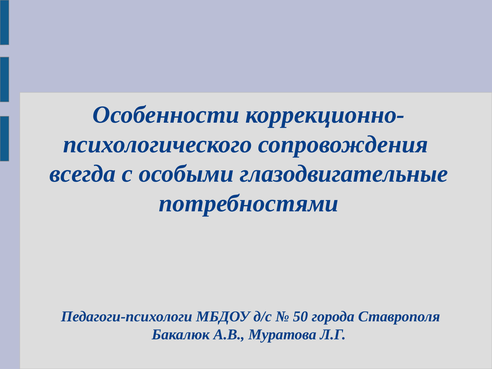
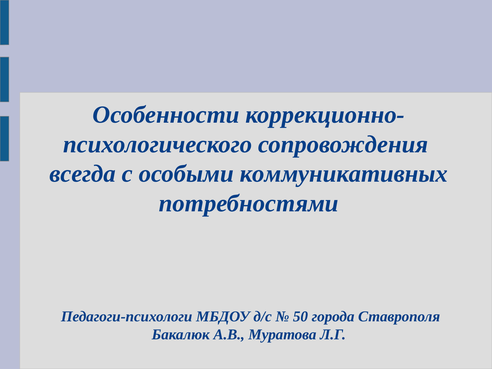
глазодвигательные: глазодвигательные -> коммуникативных
